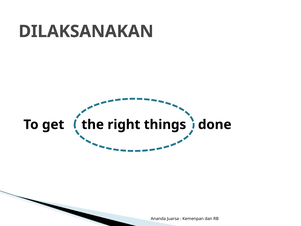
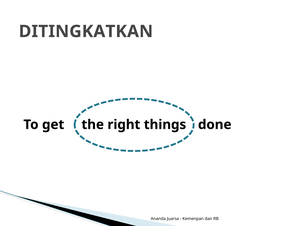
DILAKSANAKAN: DILAKSANAKAN -> DITINGKATKAN
